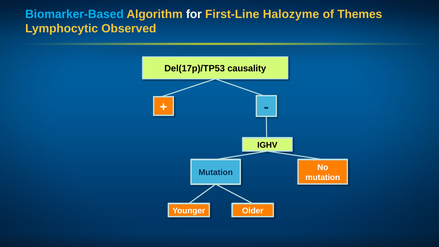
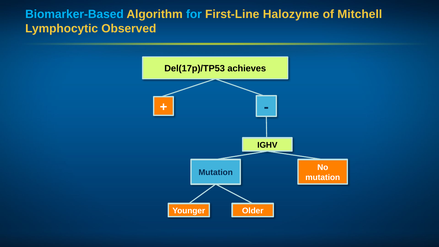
for colour: white -> light blue
Themes: Themes -> Mitchell
causality: causality -> achieves
